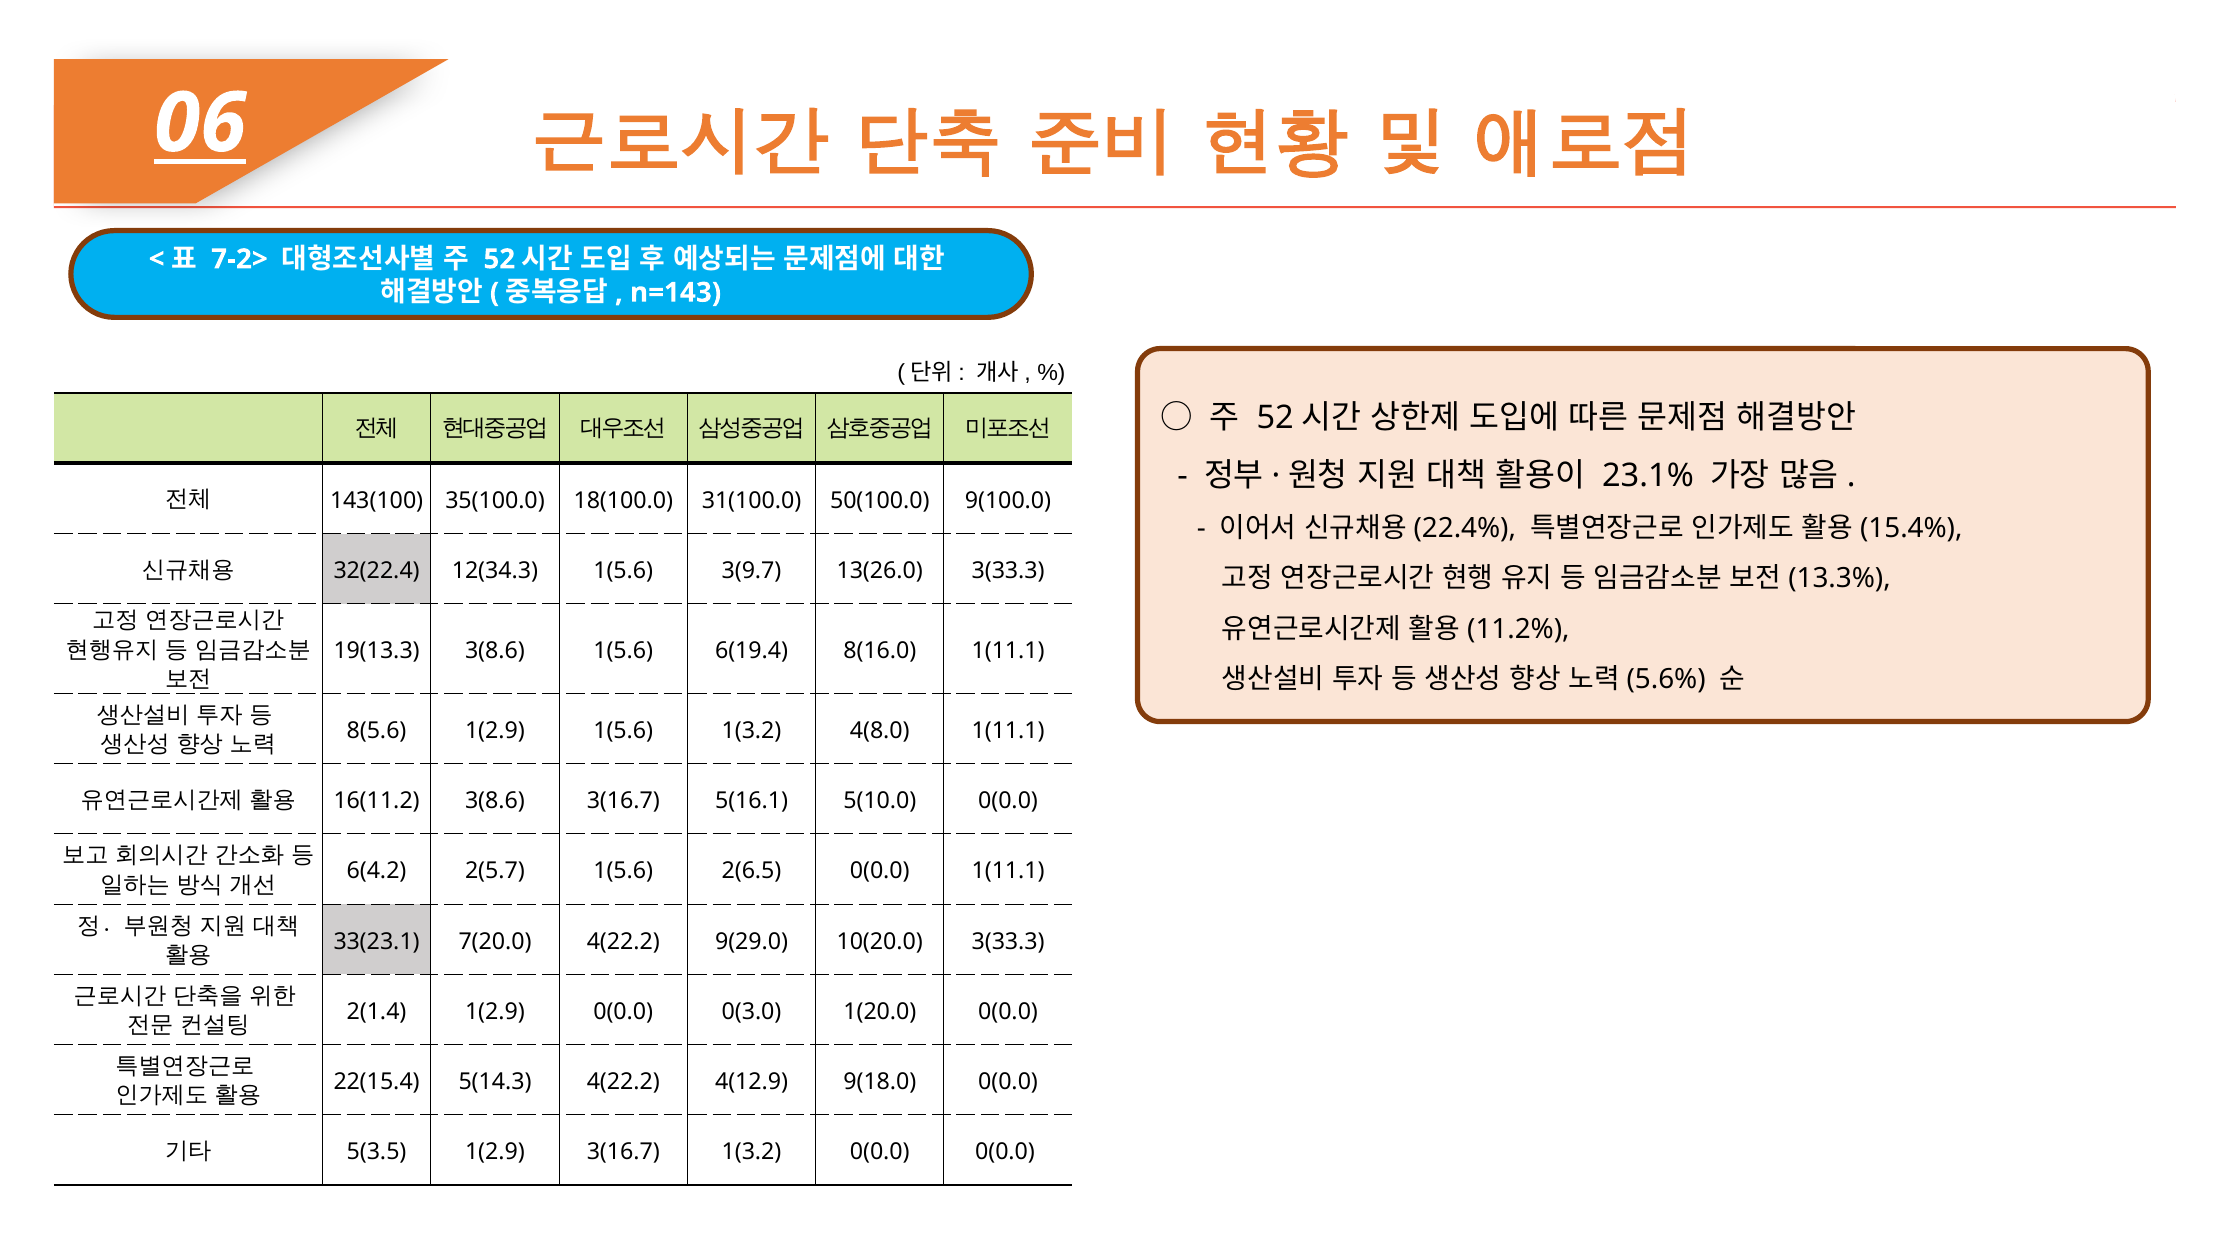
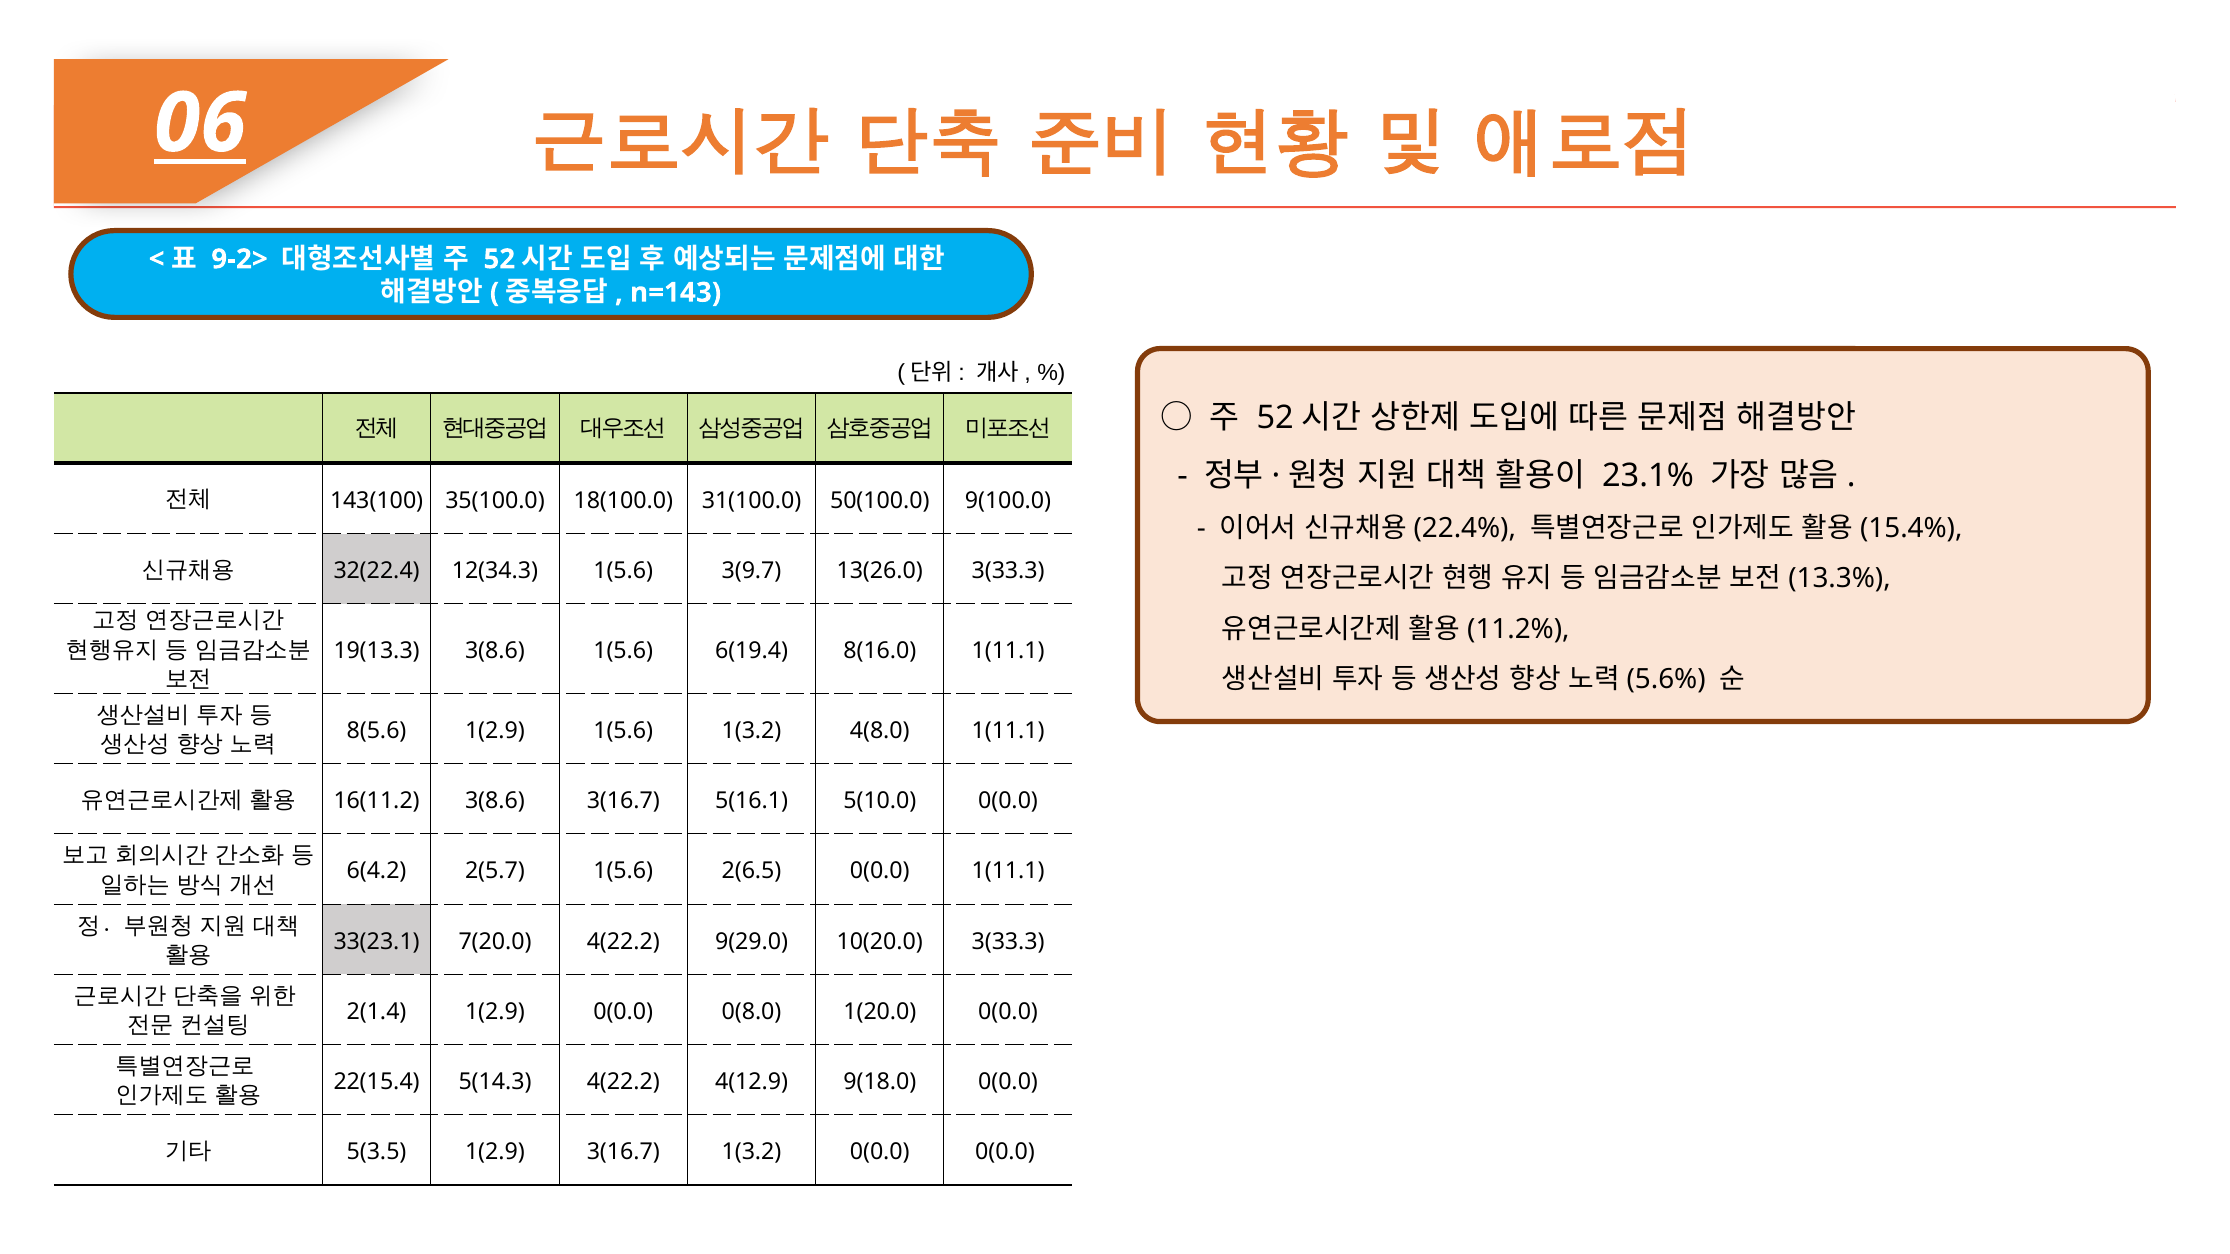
7-2>: 7-2> -> 9-2>
0(3.0: 0(3.0 -> 0(8.0
